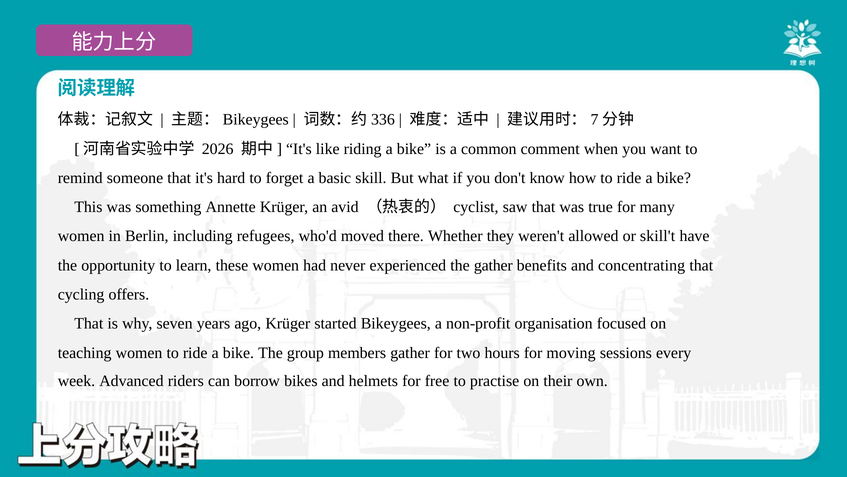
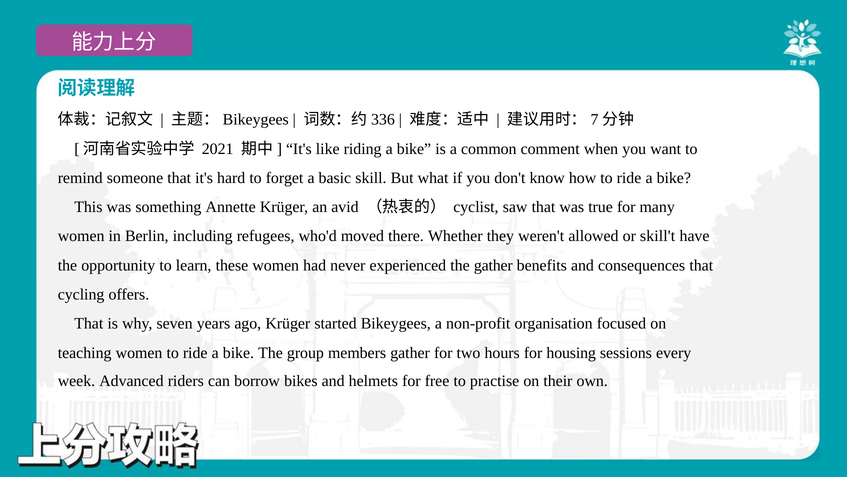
2026: 2026 -> 2021
concentrating: concentrating -> consequences
moving: moving -> housing
